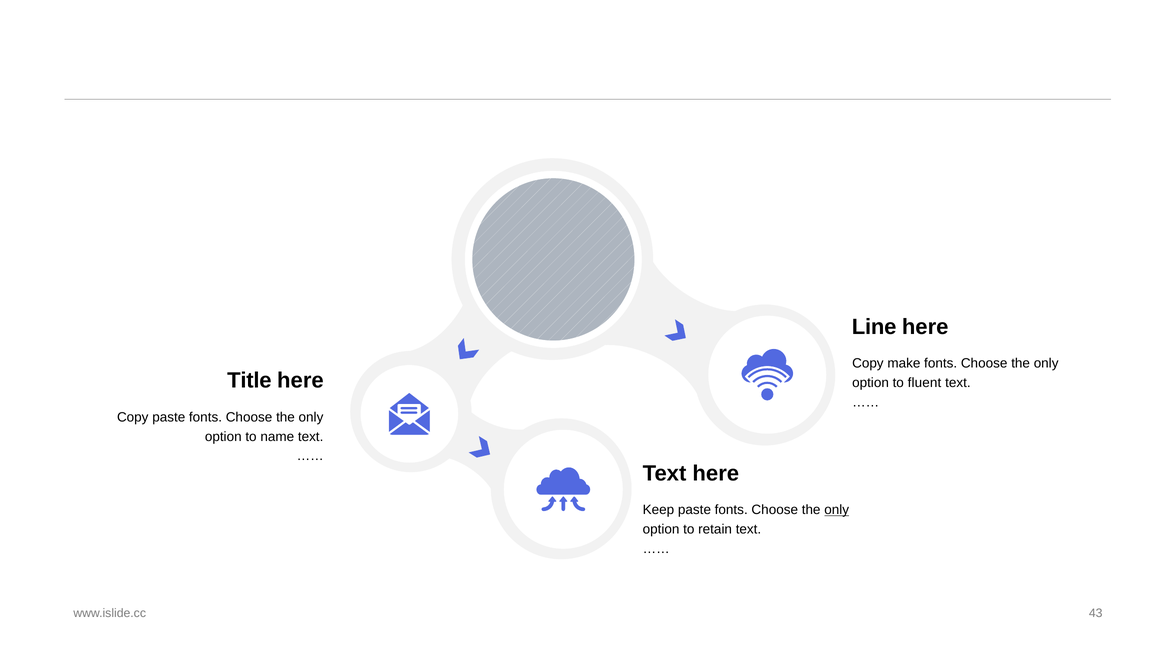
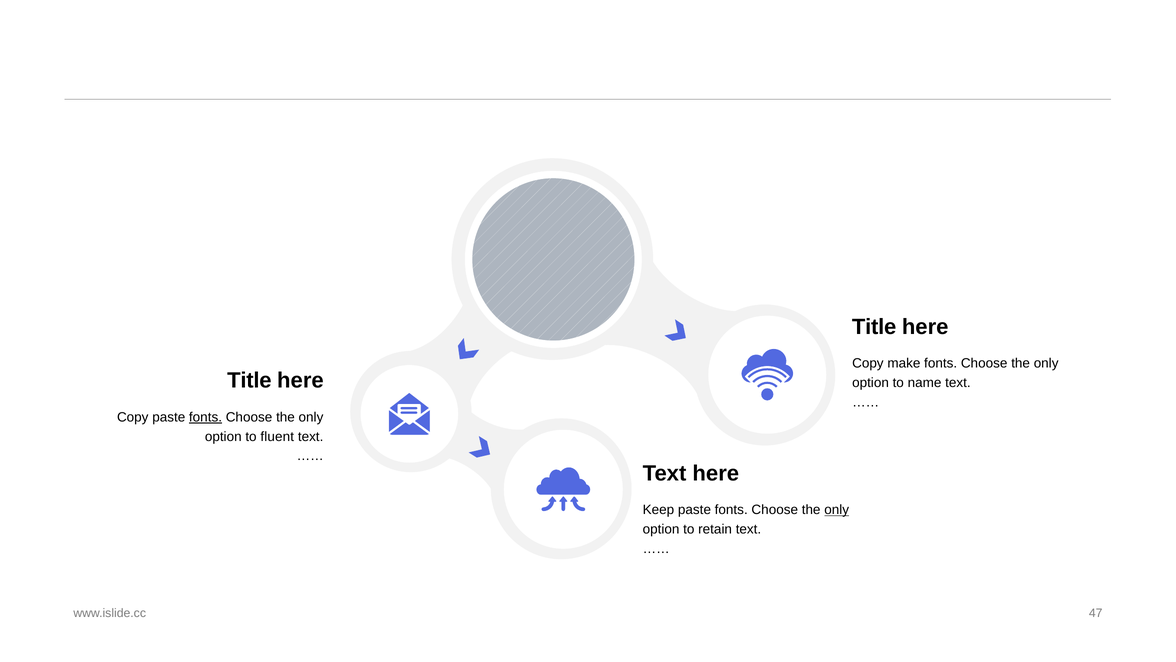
Line at (874, 327): Line -> Title
fluent: fluent -> name
fonts at (205, 417) underline: none -> present
name: name -> fluent
43: 43 -> 47
